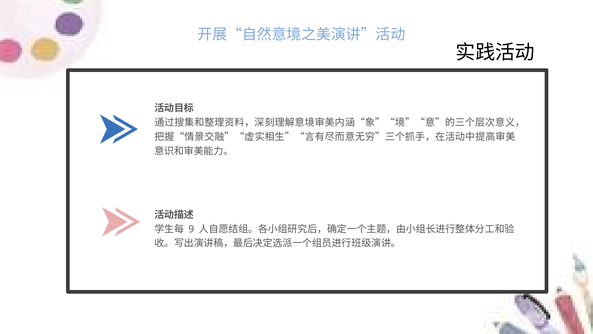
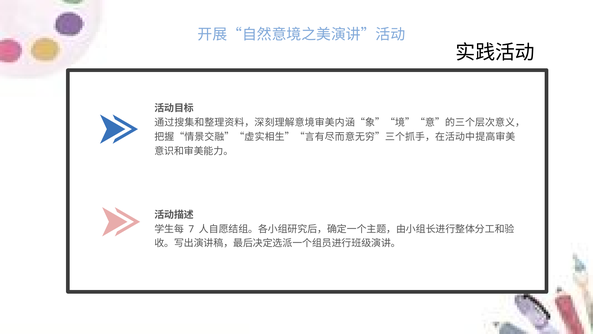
9: 9 -> 7
